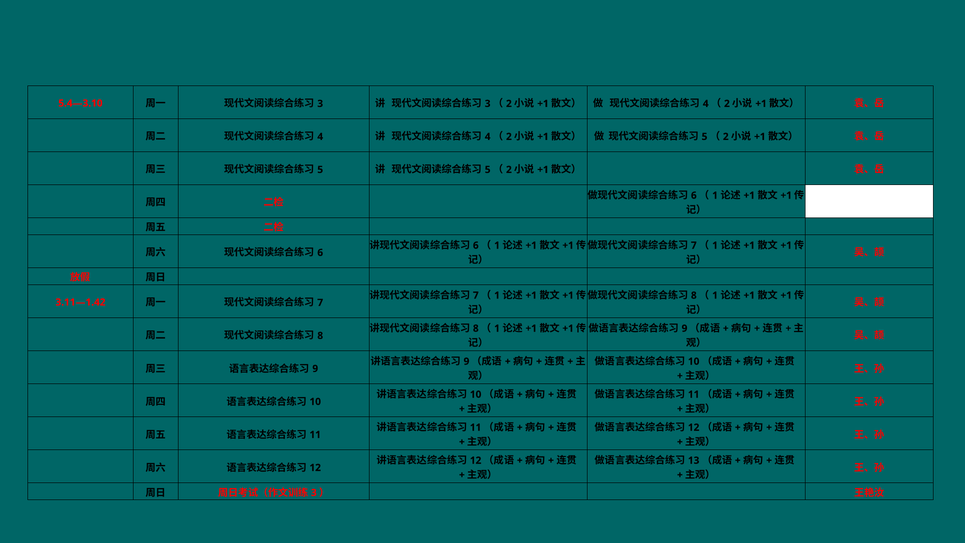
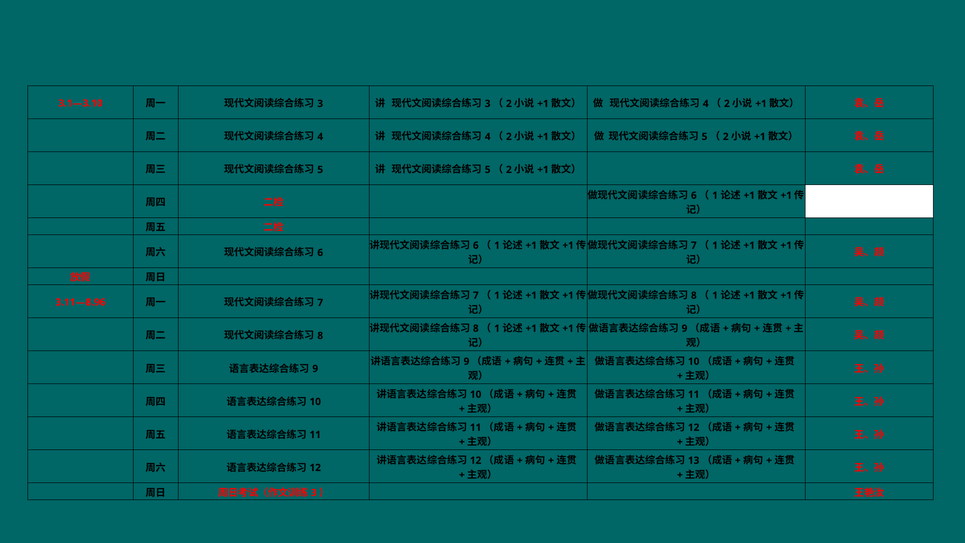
5.4—3.10: 5.4—3.10 -> 3.1—3.10
3.11—1.42: 3.11—1.42 -> 3.11—8.96
